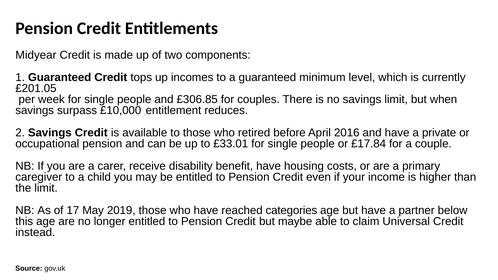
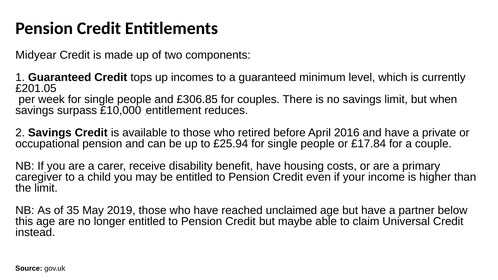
£33.01: £33.01 -> £25.94
17: 17 -> 35
categories: categories -> unclaimed
